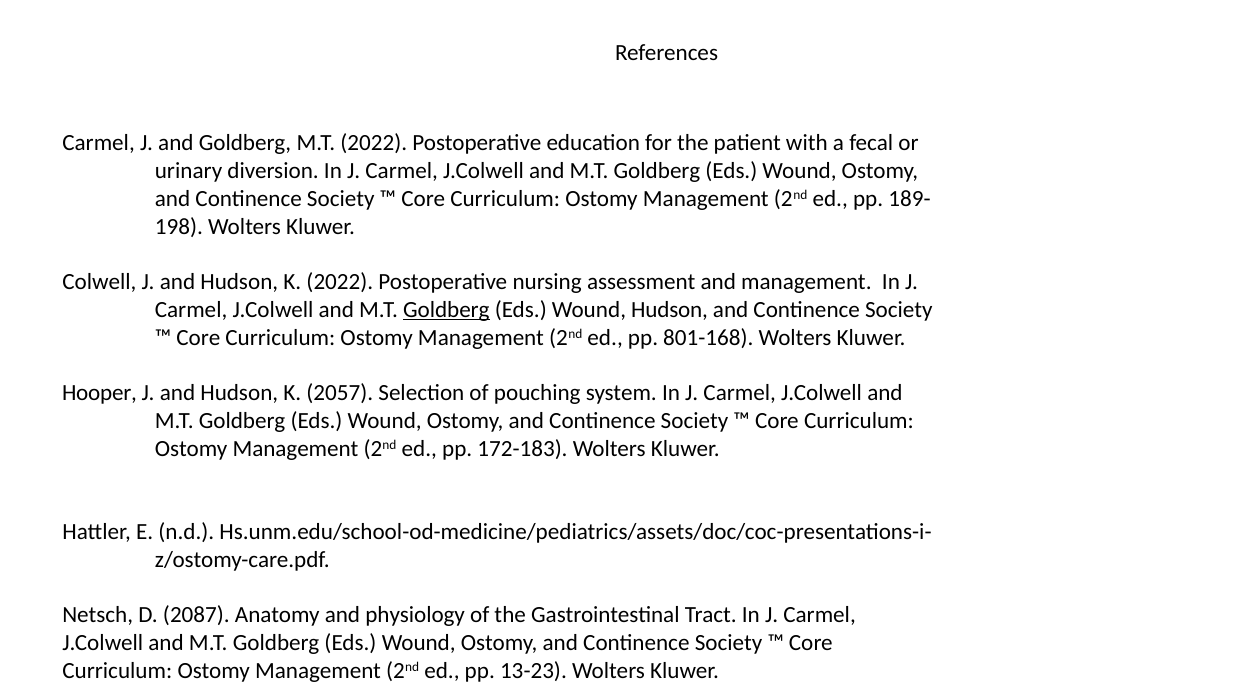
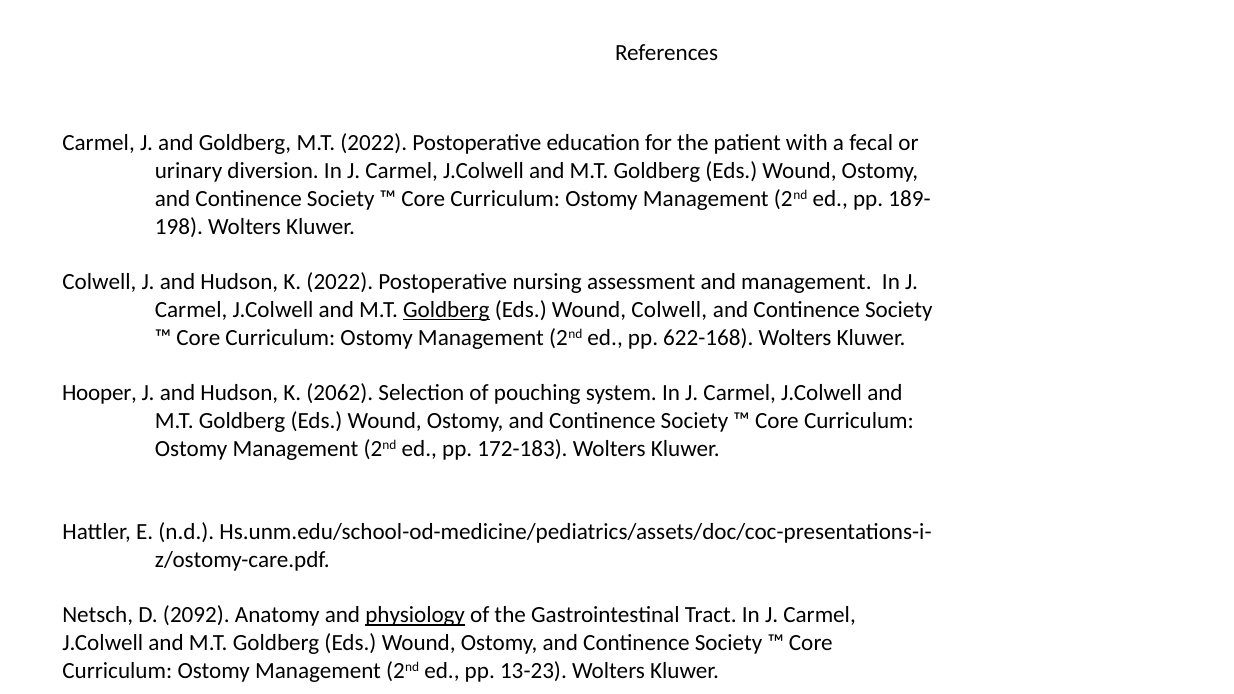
Wound Hudson: Hudson -> Colwell
801-168: 801-168 -> 622-168
2057: 2057 -> 2062
2087: 2087 -> 2092
physiology underline: none -> present
